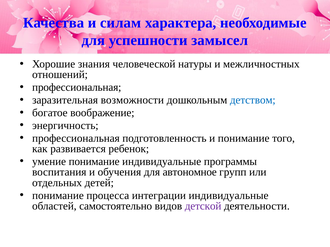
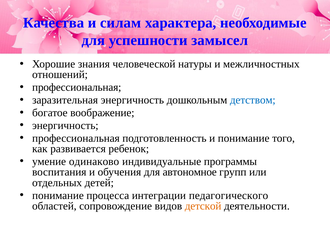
заразительная возможности: возможности -> энергичность
умение понимание: понимание -> одинаково
интеграции индивидуальные: индивидуальные -> педагогического
самостоятельно: самостоятельно -> сопровождение
детской colour: purple -> orange
